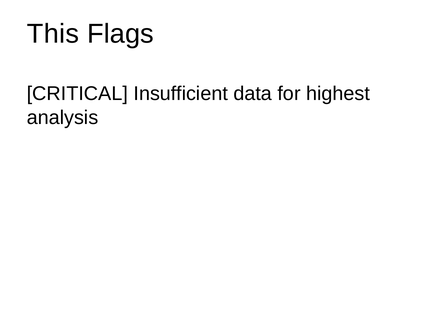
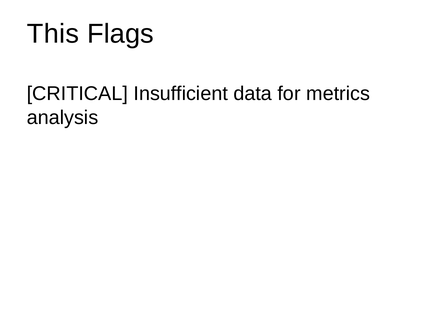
highest: highest -> metrics
